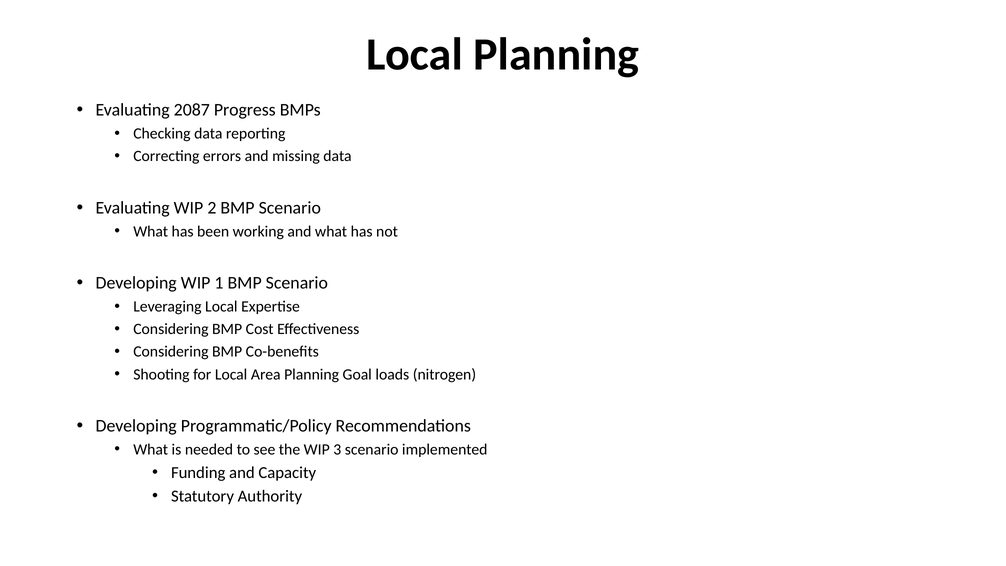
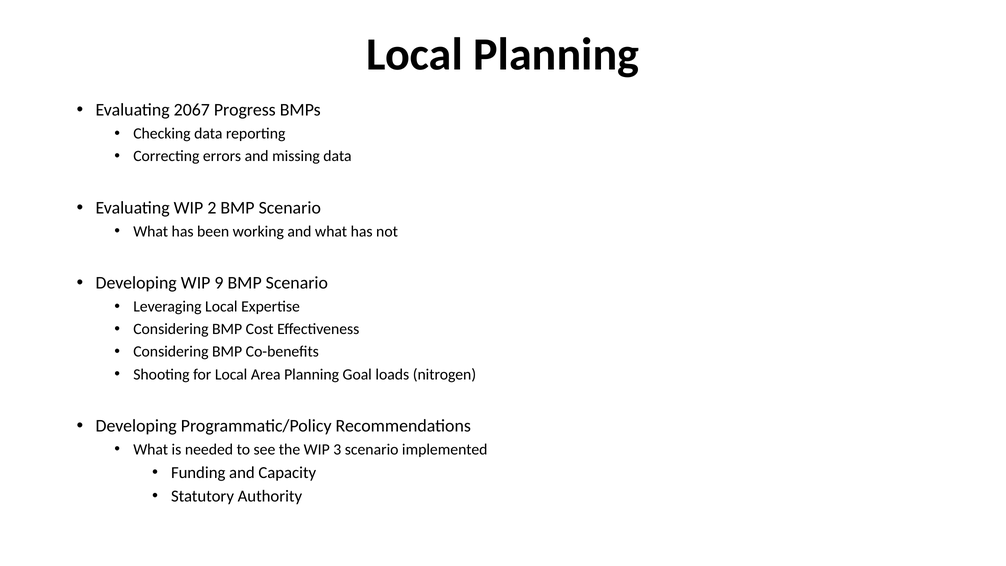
2087: 2087 -> 2067
1: 1 -> 9
